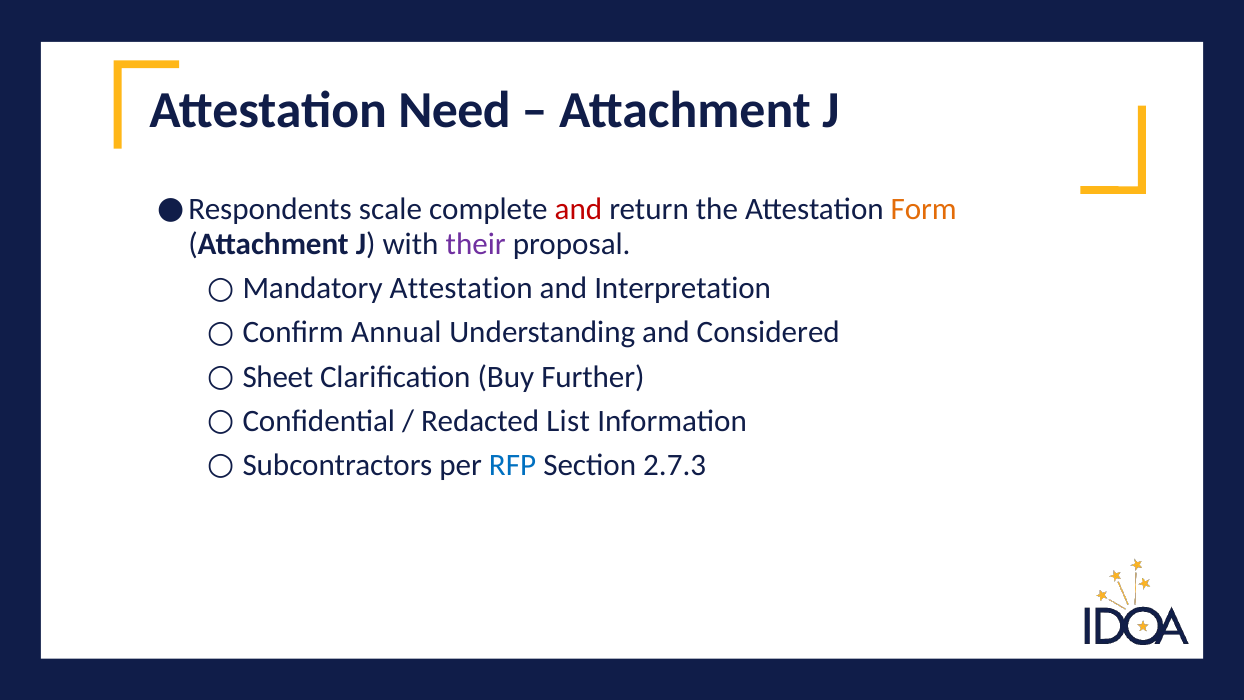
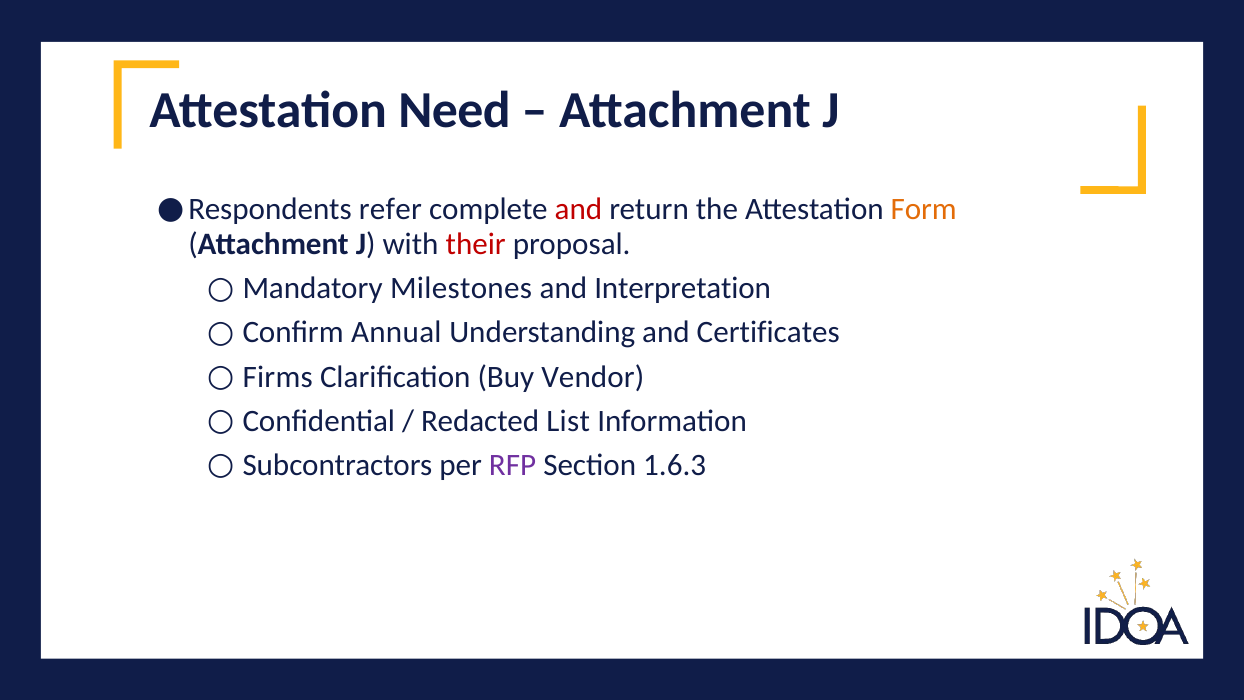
scale: scale -> refer
their colour: purple -> red
Mandatory Attestation: Attestation -> Milestones
Considered: Considered -> Certificates
Sheet: Sheet -> Firms
Further: Further -> Vendor
RFP colour: blue -> purple
2.7.3: 2.7.3 -> 1.6.3
